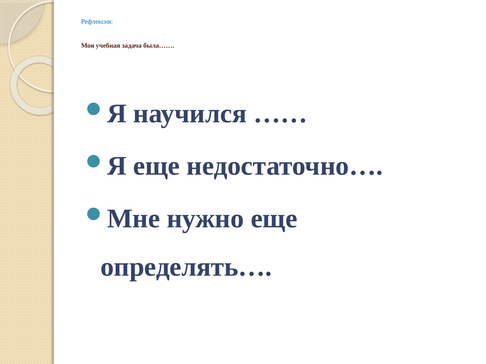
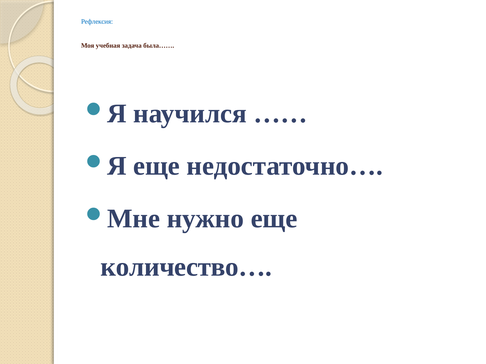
определять…: определять… -> количество…
